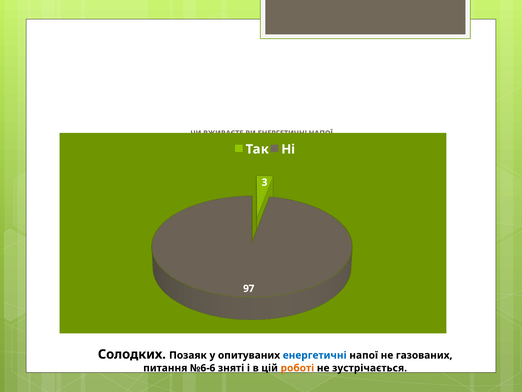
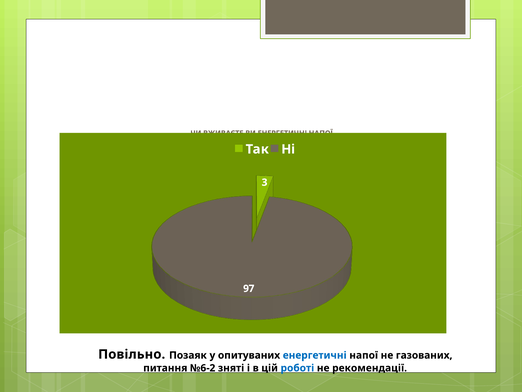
Солодких: Солодких -> Повільно
№6-6: №6-6 -> №6-2
роботі colour: orange -> blue
зустрічається: зустрічається -> рекомендації
